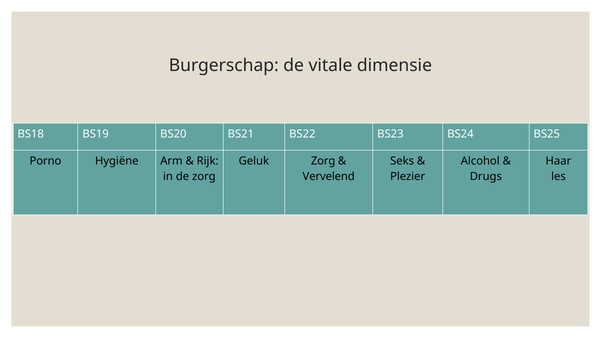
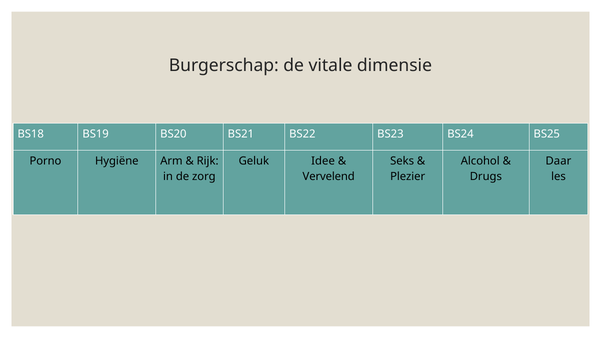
Geluk Zorg: Zorg -> Idee
Haar: Haar -> Daar
